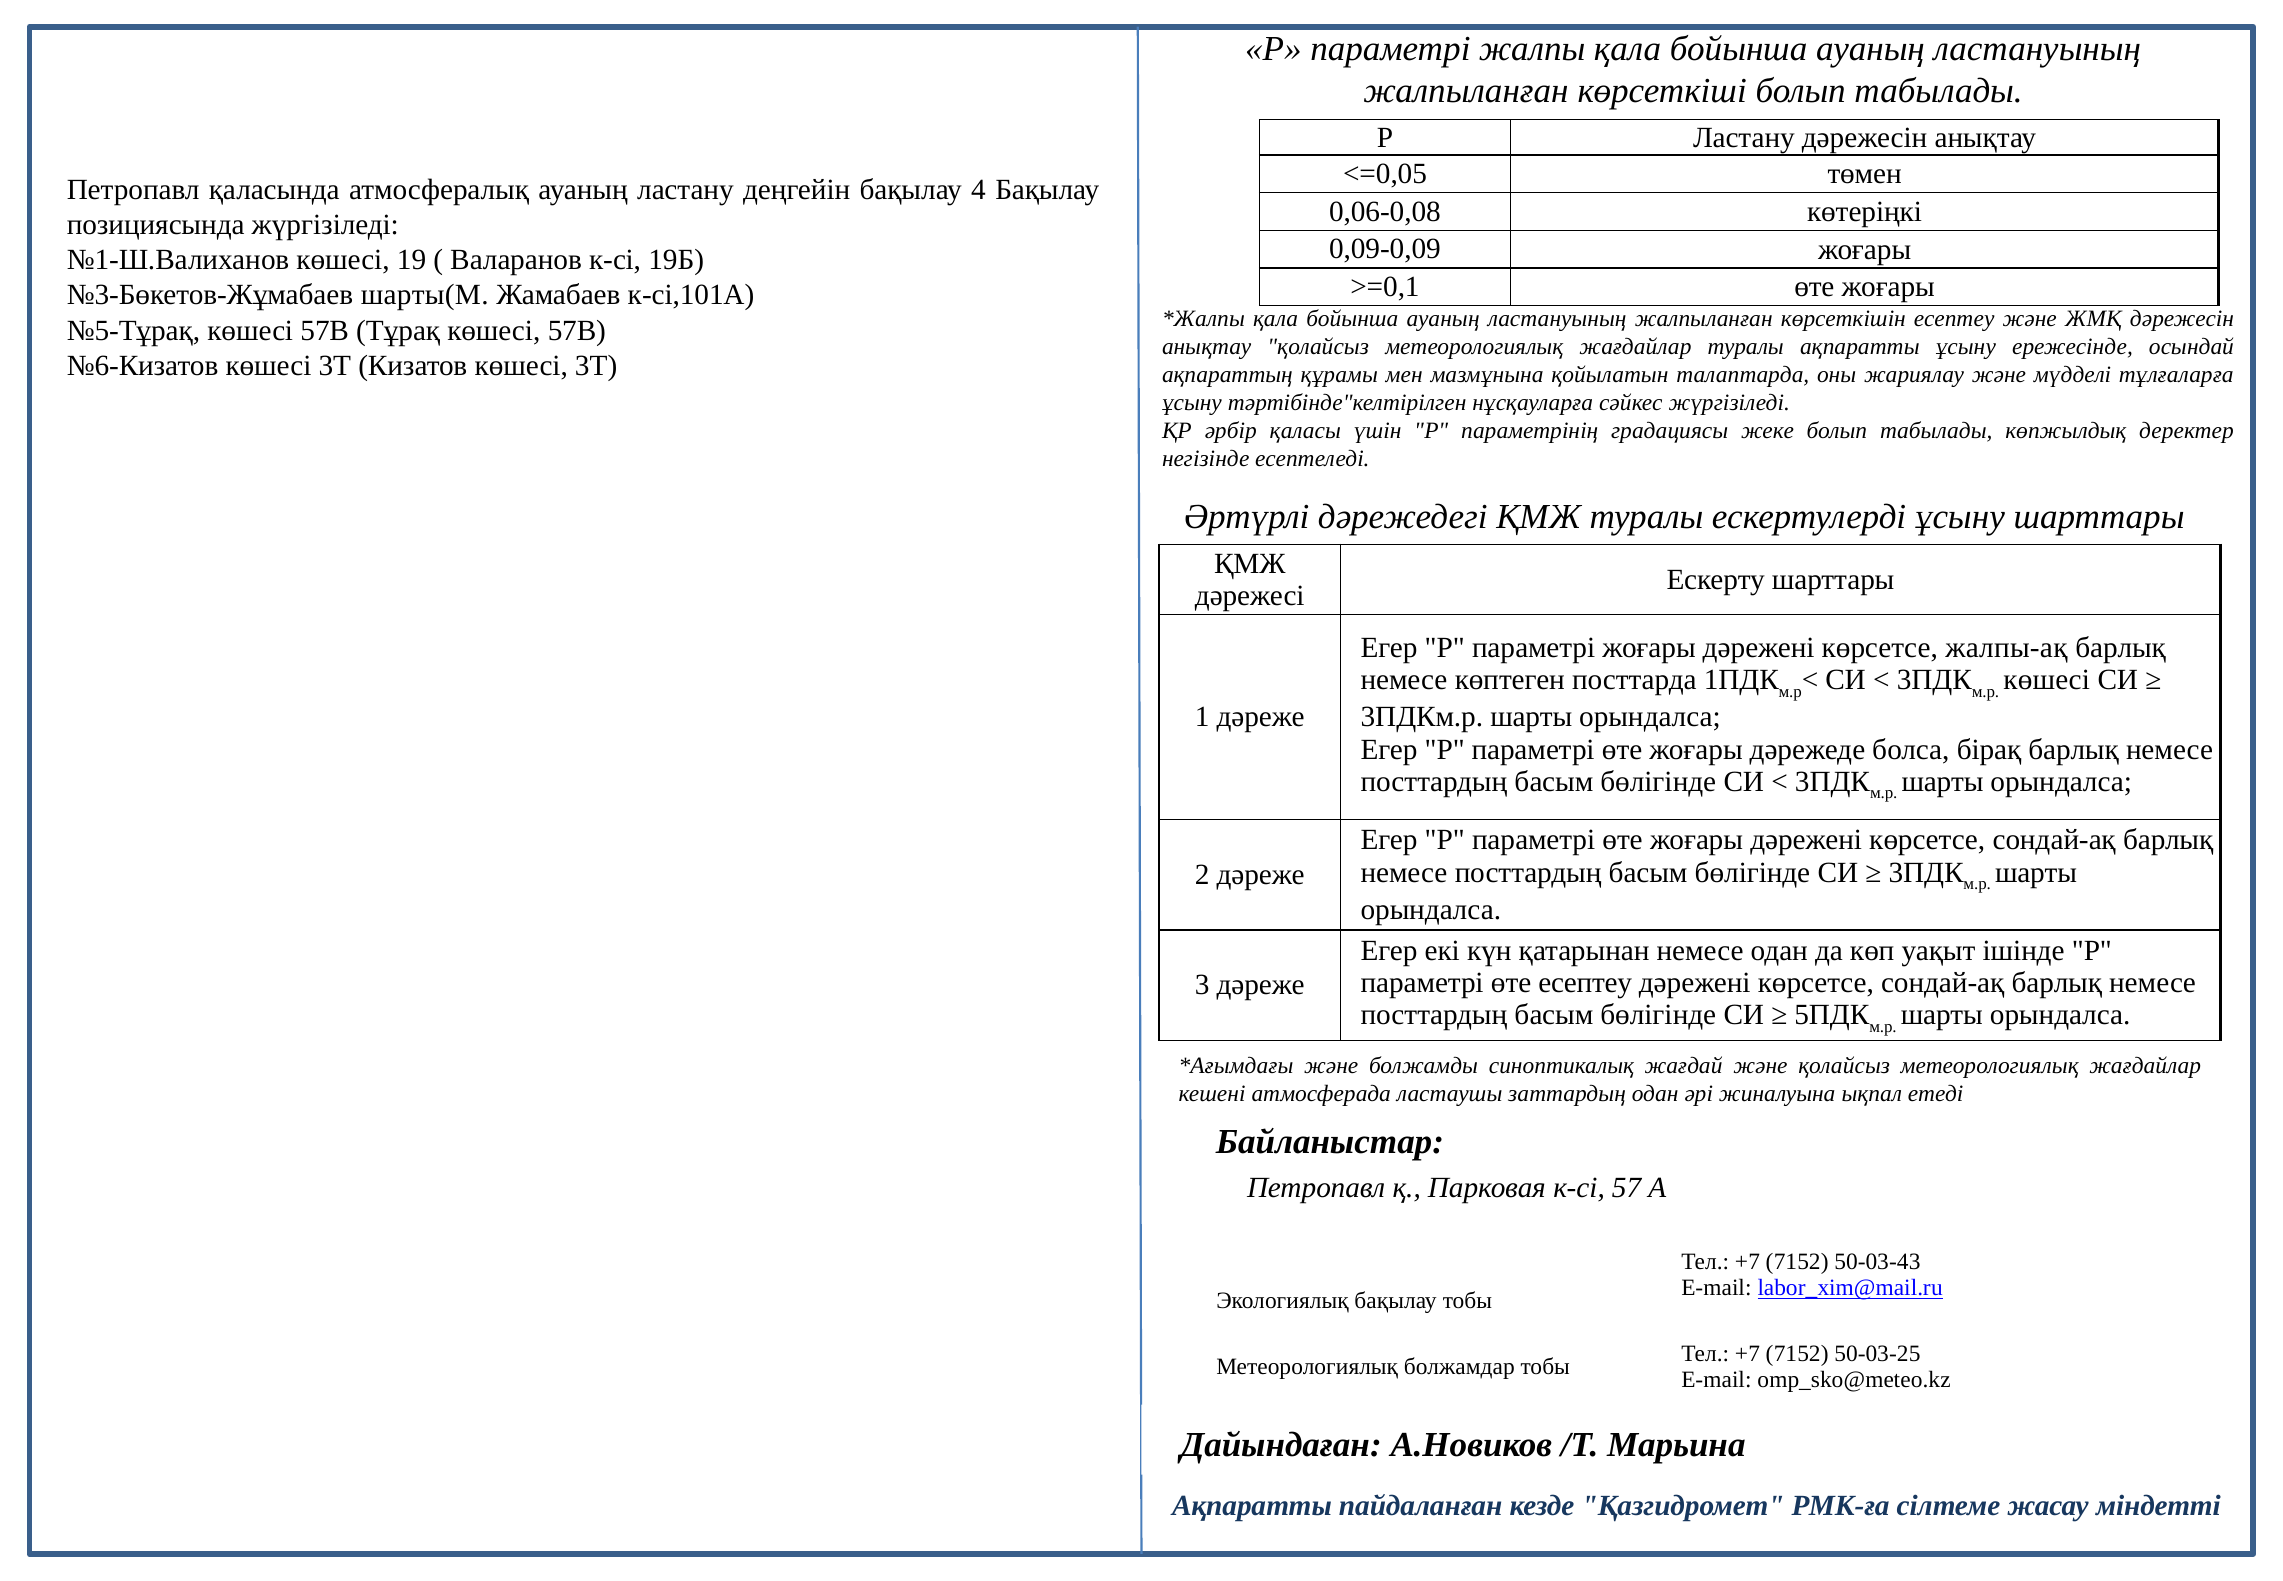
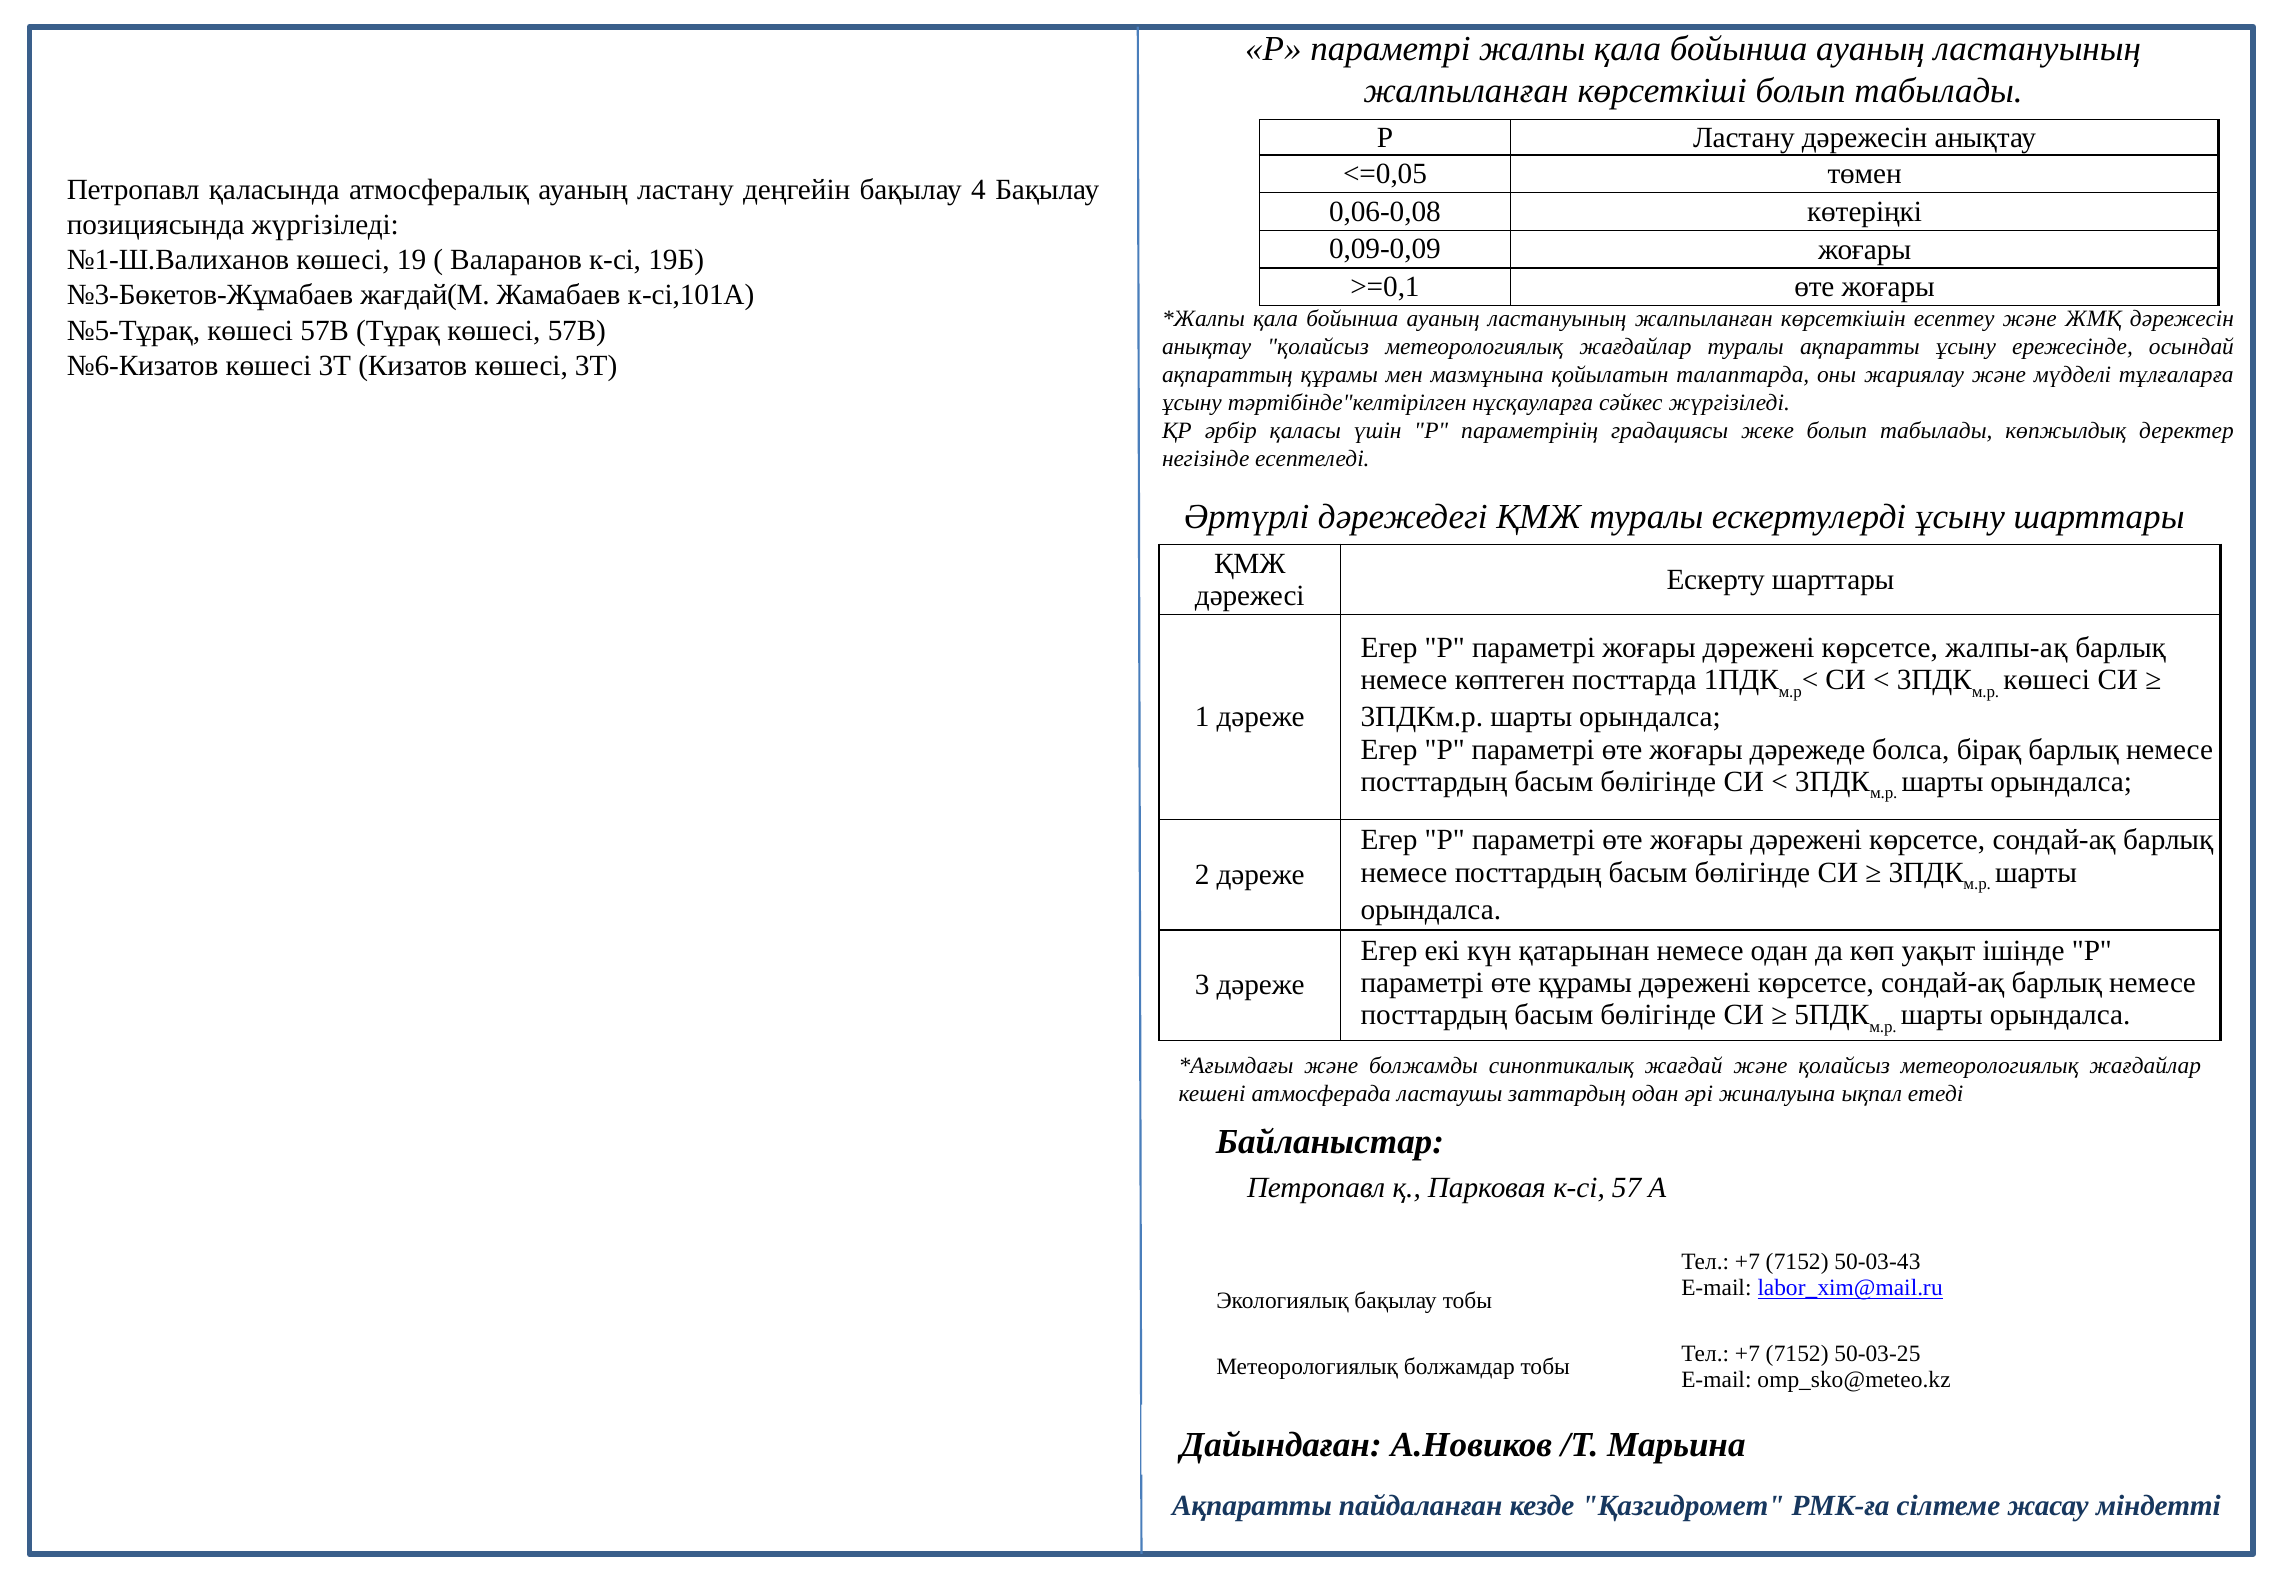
шарты(М: шарты(М -> жағдай(М
өте есептеу: есептеу -> құрамы
